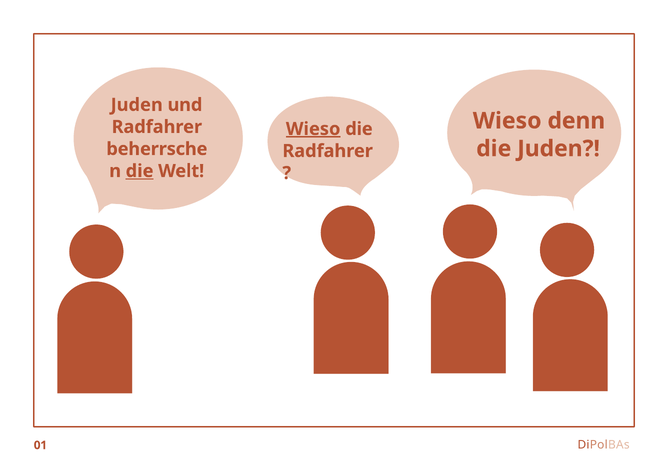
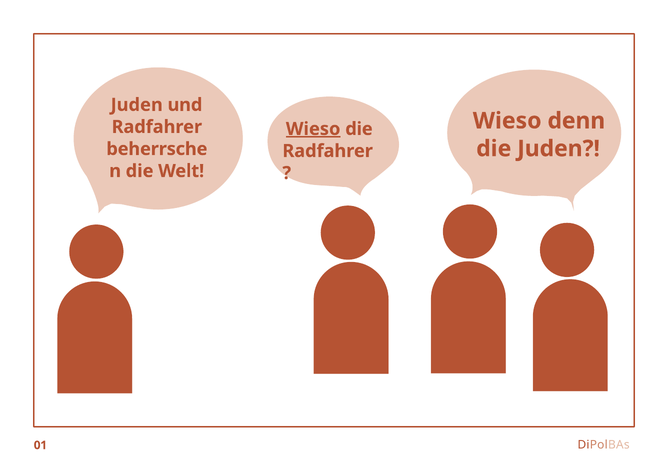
die at (140, 171) underline: present -> none
